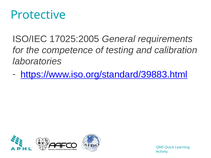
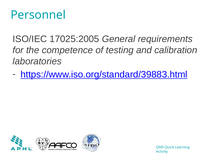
Protective: Protective -> Personnel
